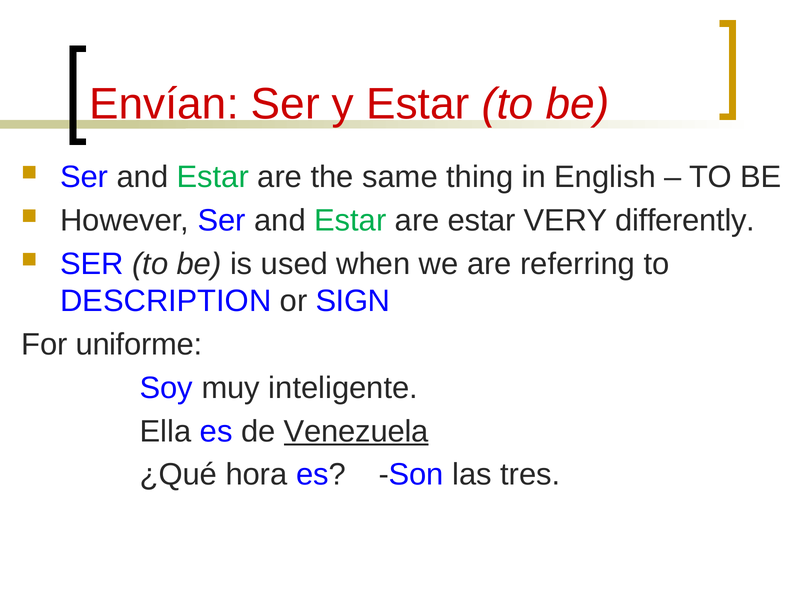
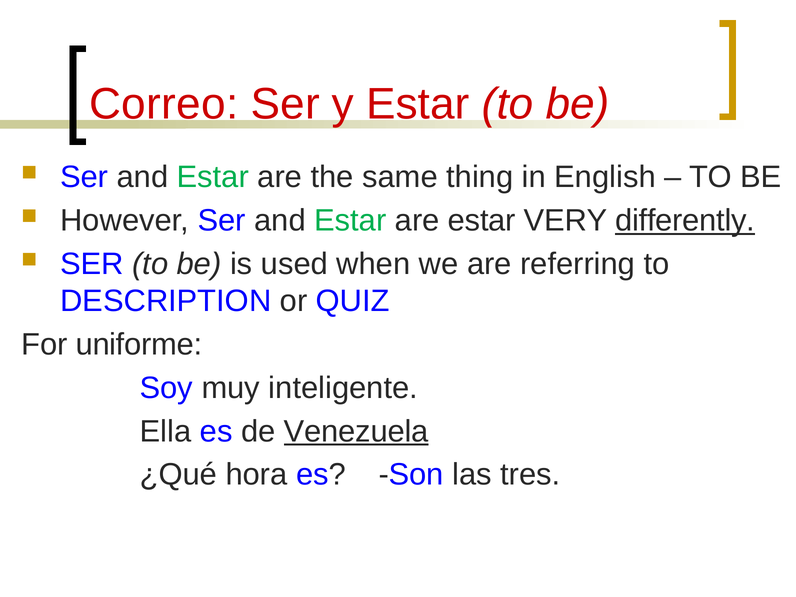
Envían: Envían -> Correo
differently underline: none -> present
SIGN: SIGN -> QUIZ
